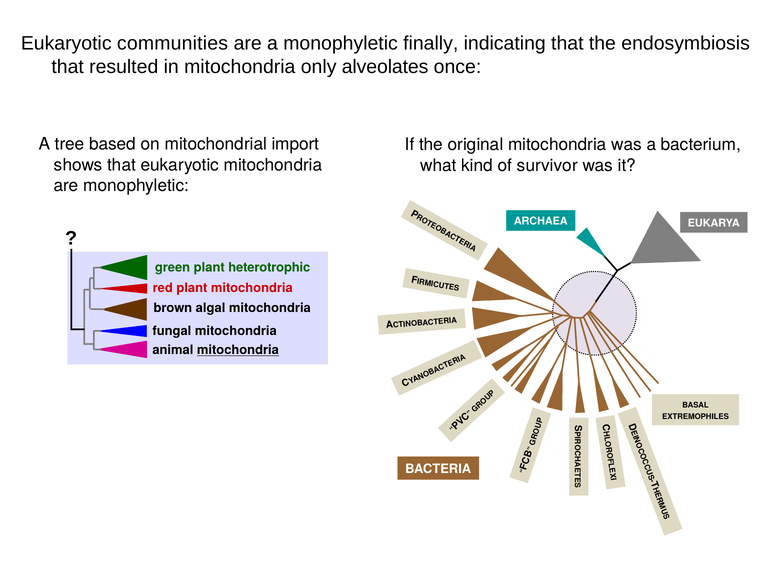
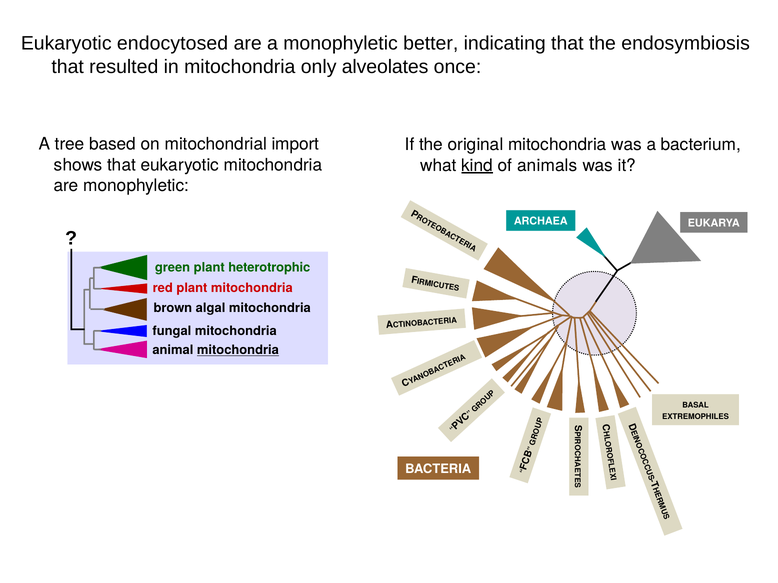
communities: communities -> endocytosed
finally: finally -> better
kind underline: none -> present
survivor: survivor -> animals
